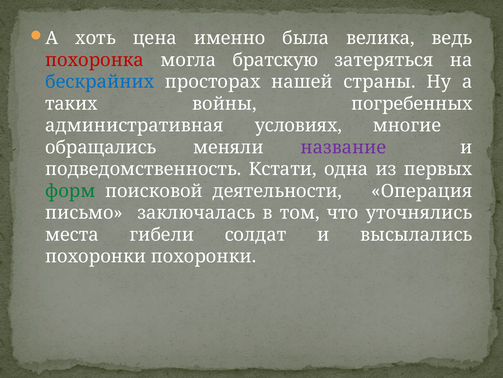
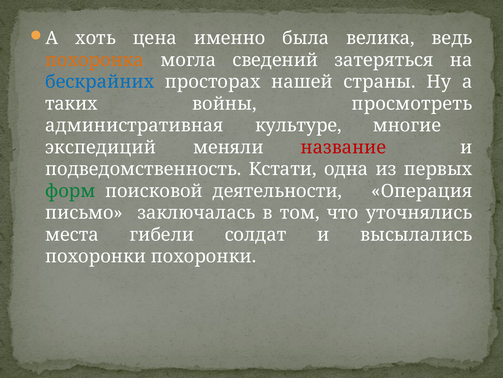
похоронка colour: red -> orange
братскую: братскую -> сведений
погребенных: погребенных -> просмотреть
условиях: условиях -> культуре
обращались: обращались -> экспедиций
название colour: purple -> red
